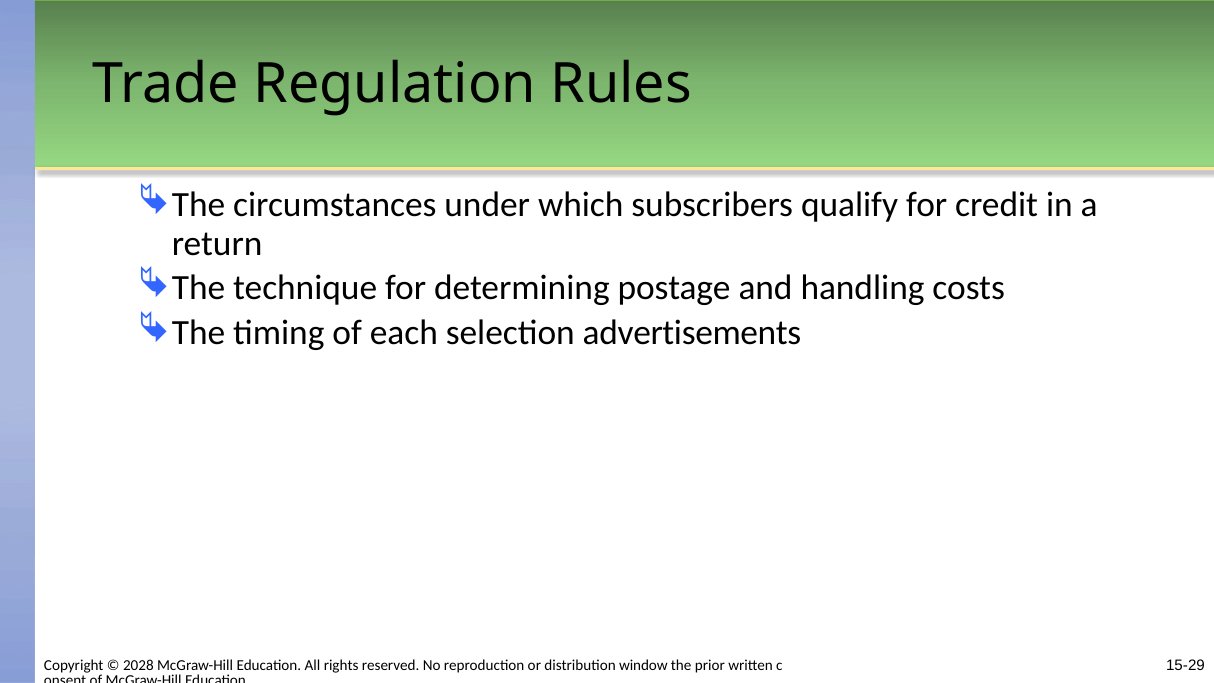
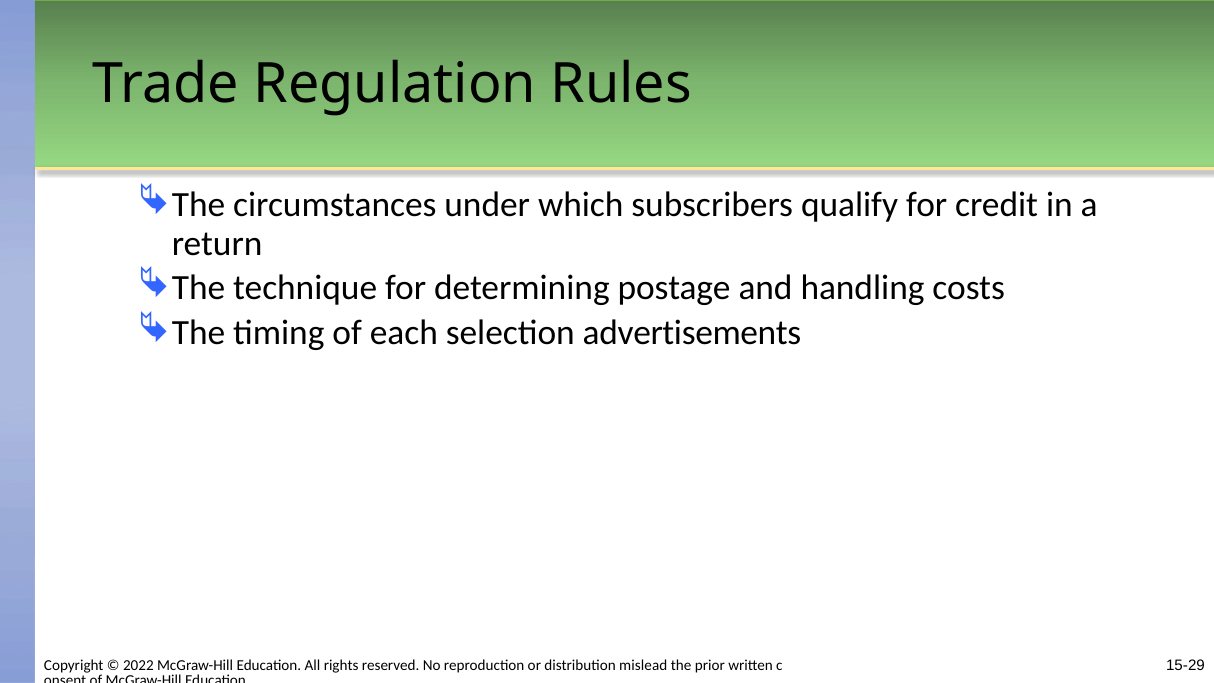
2028: 2028 -> 2022
window: window -> mislead
